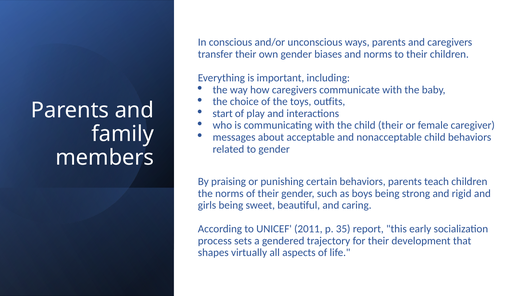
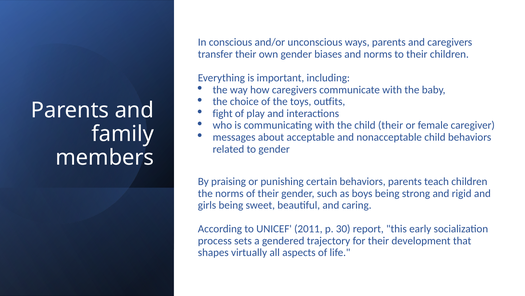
start: start -> fight
35: 35 -> 30
